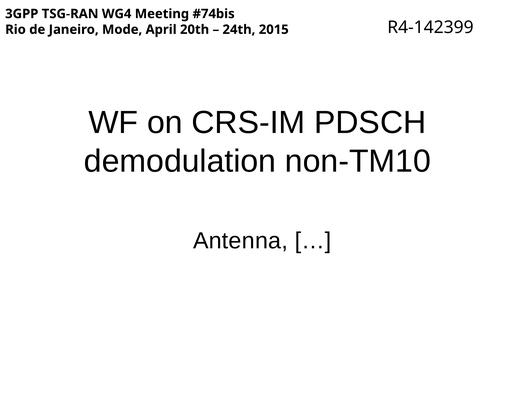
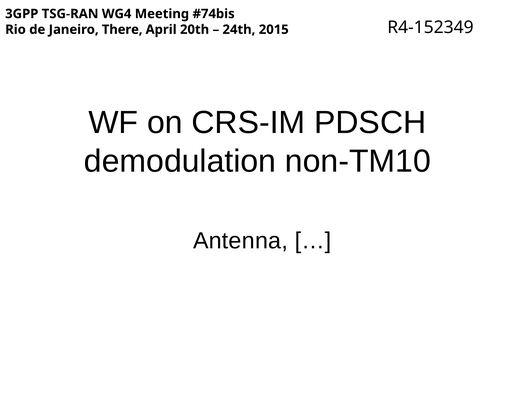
R4-142399: R4-142399 -> R4-152349
Mode: Mode -> There
